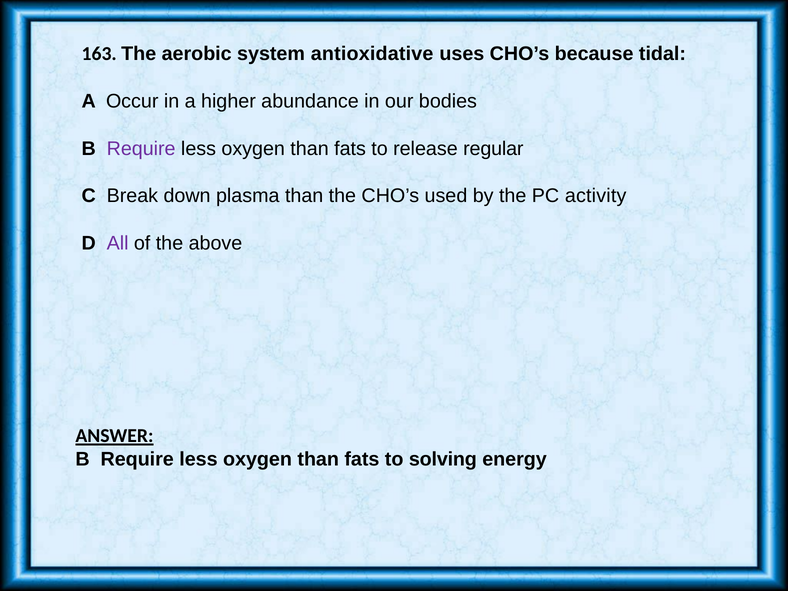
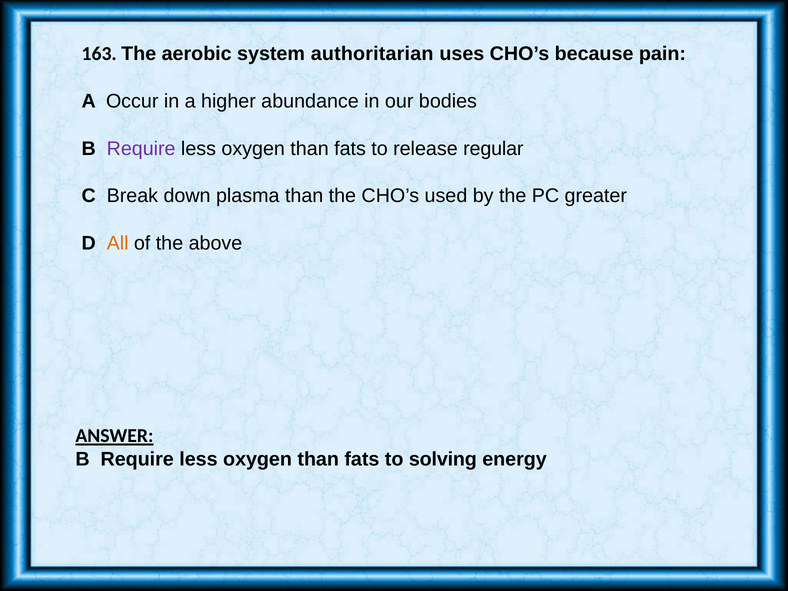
antioxidative: antioxidative -> authoritarian
tidal: tidal -> pain
activity: activity -> greater
All colour: purple -> orange
